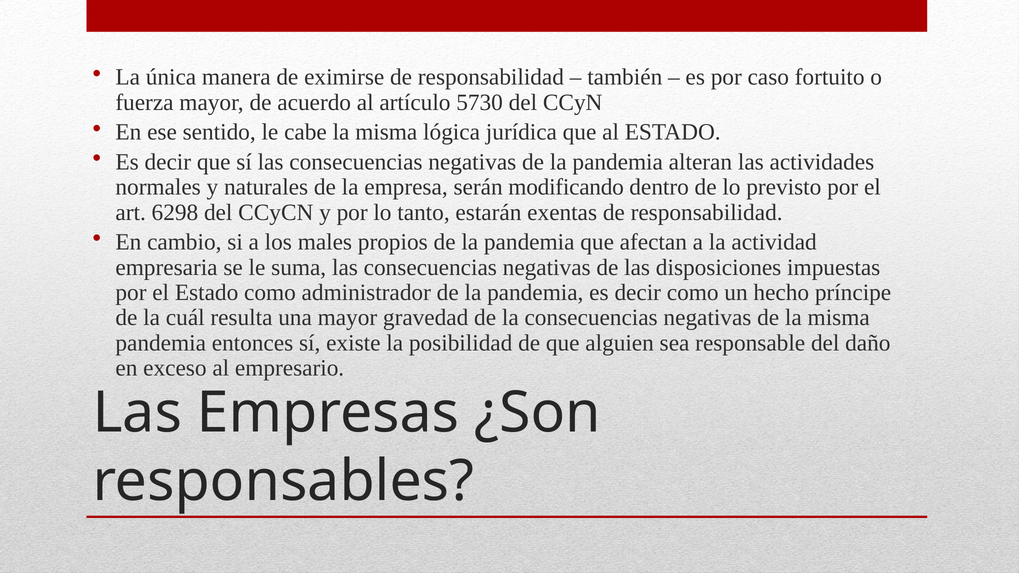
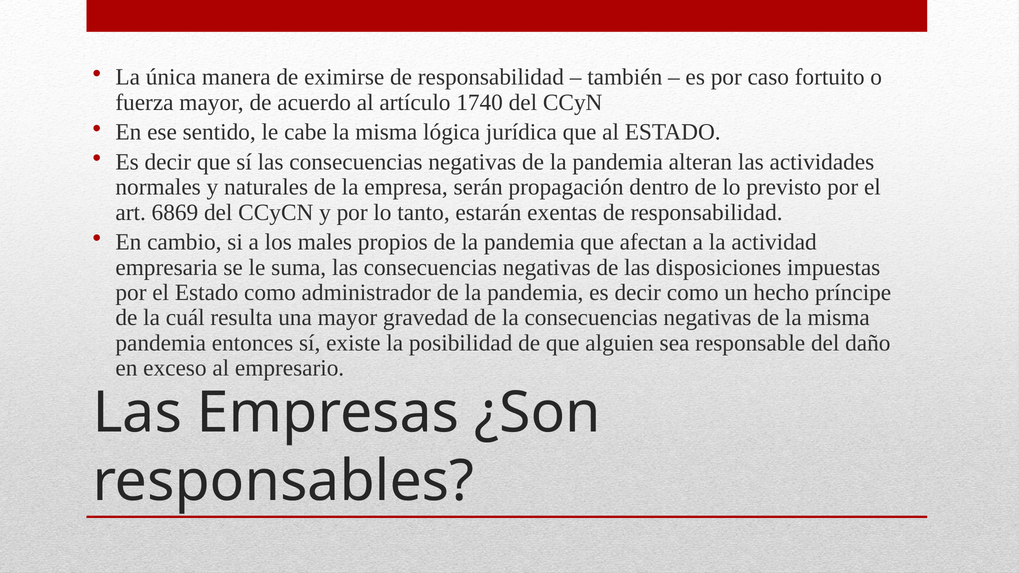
5730: 5730 -> 1740
modificando: modificando -> propagación
6298: 6298 -> 6869
